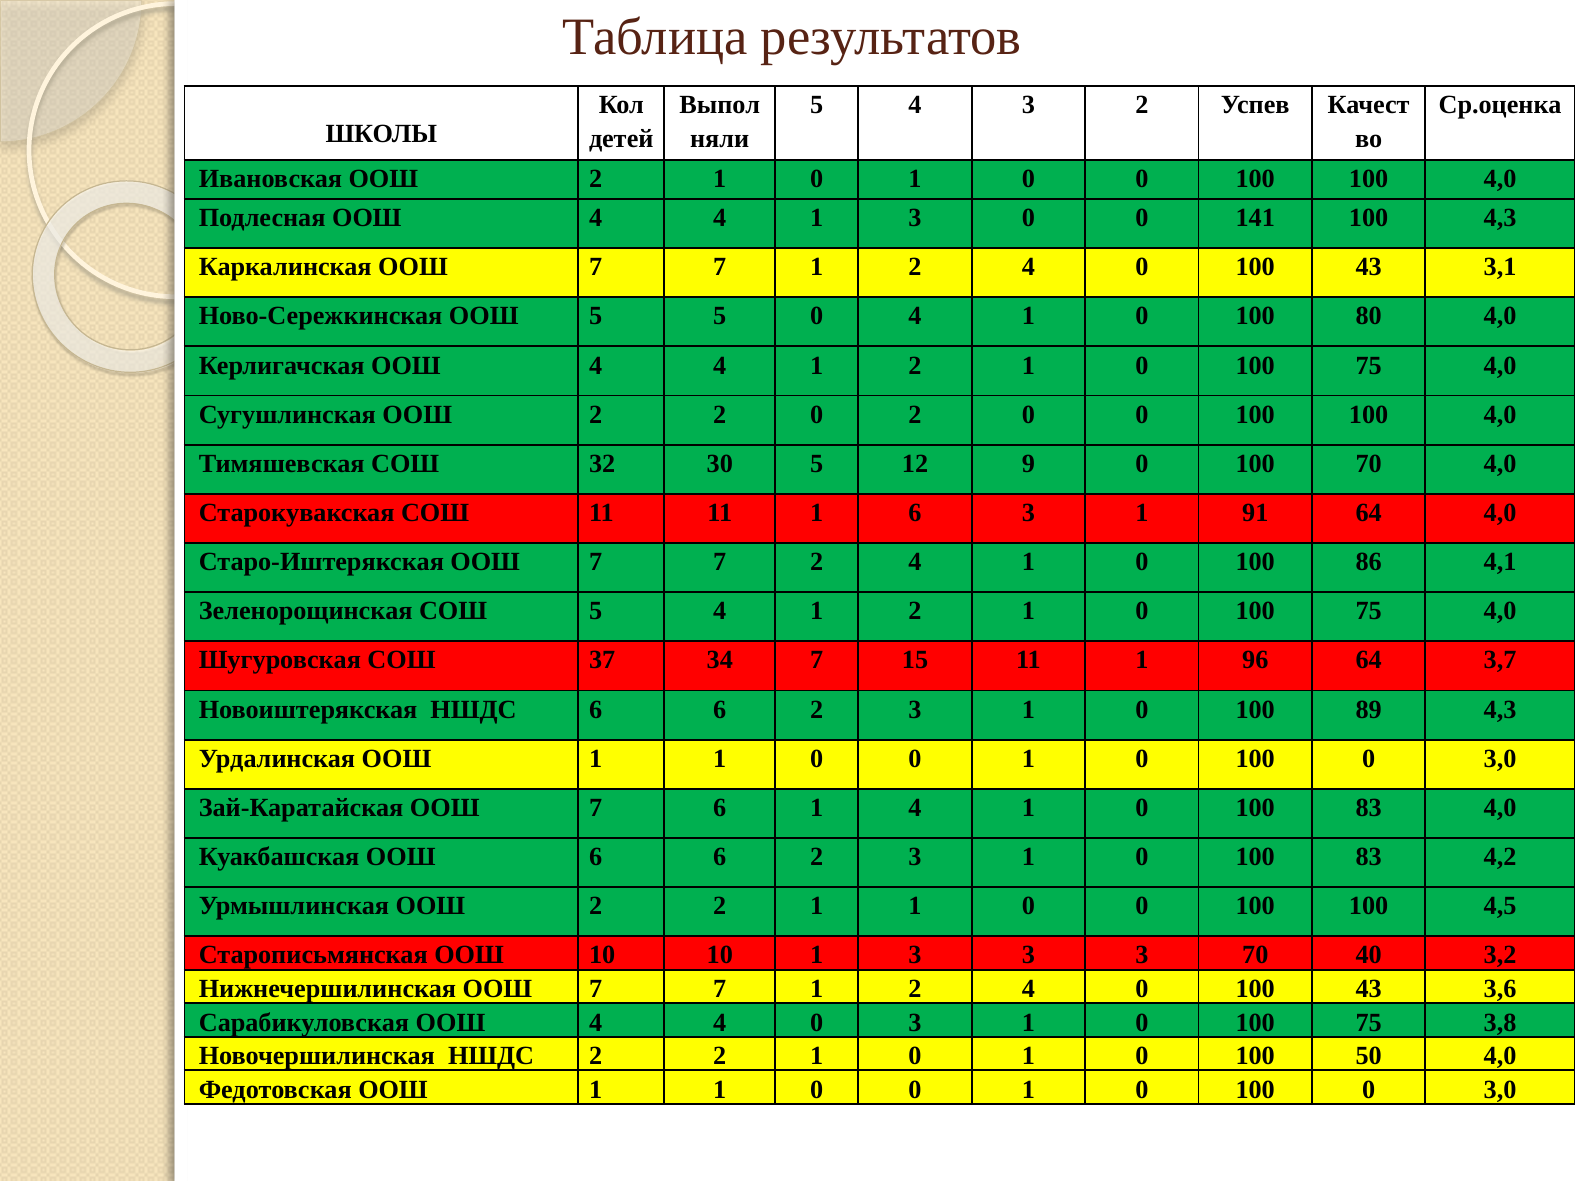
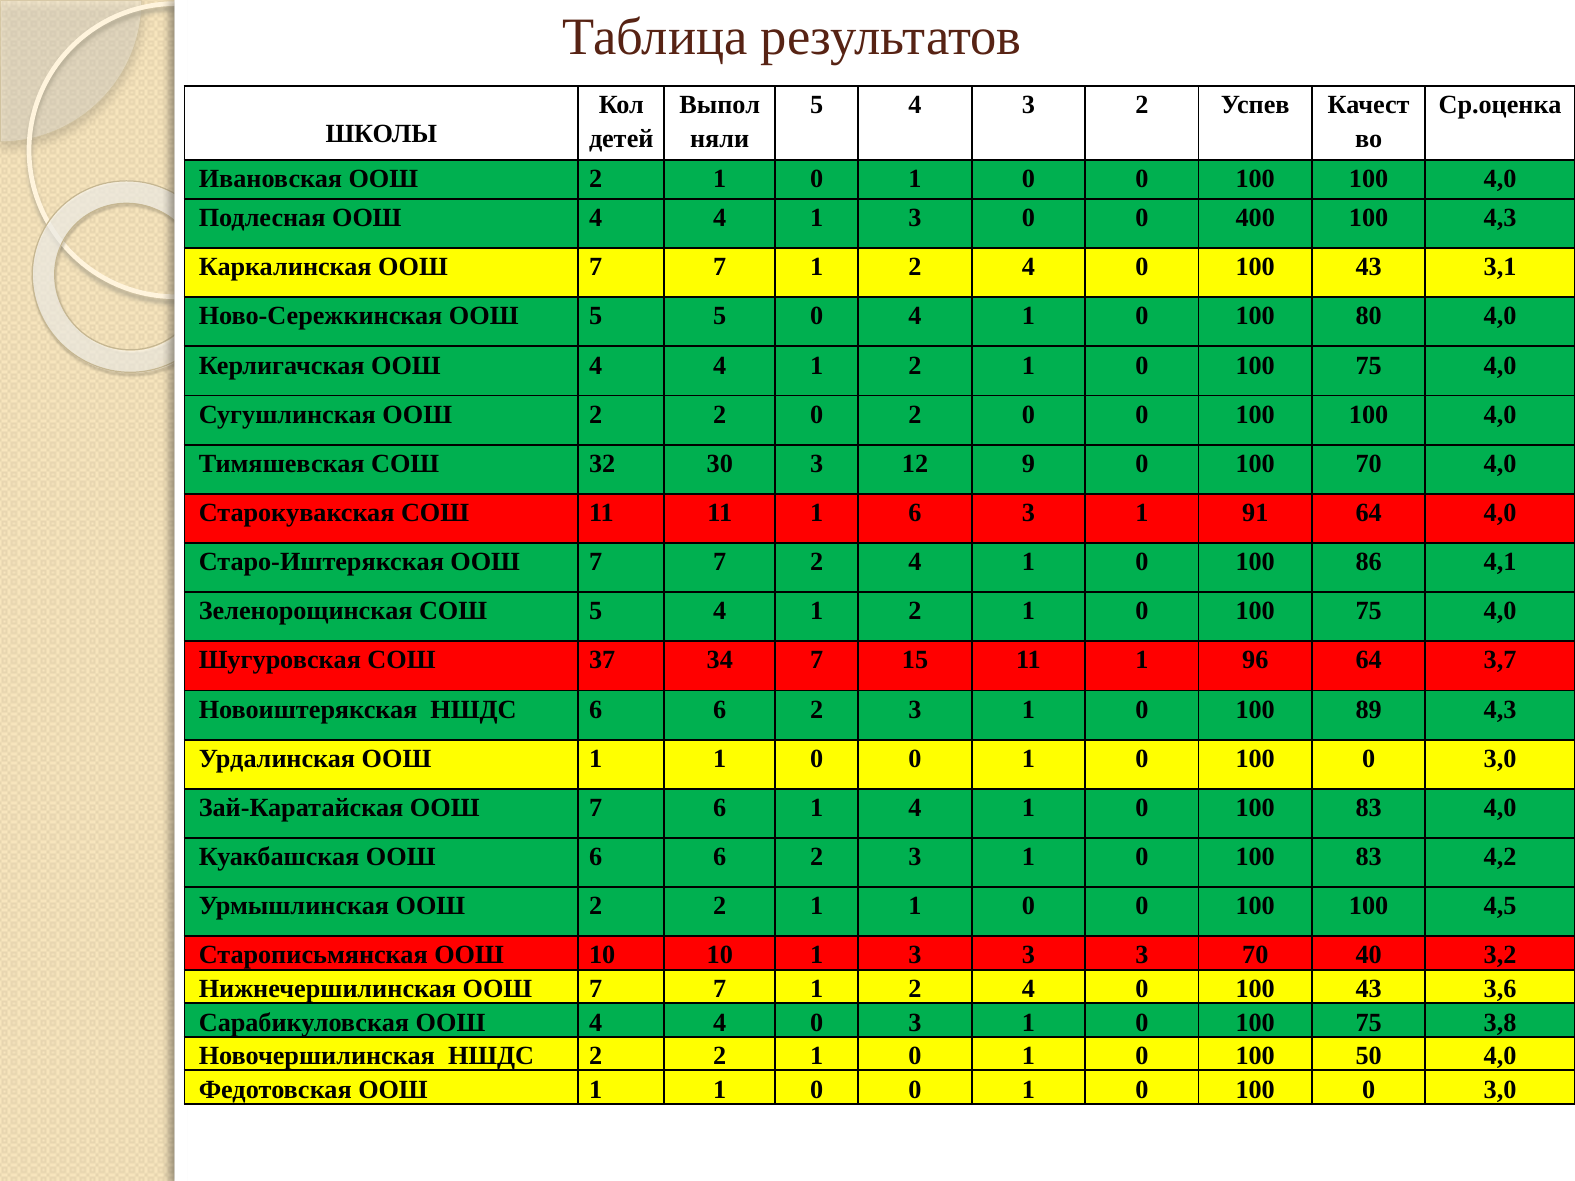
141: 141 -> 400
30 5: 5 -> 3
